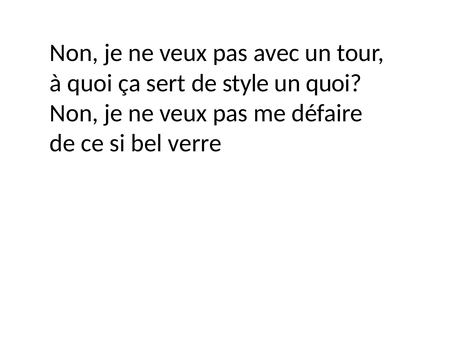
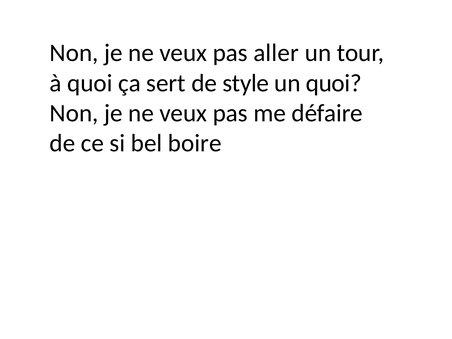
avec: avec -> aller
verre: verre -> boire
